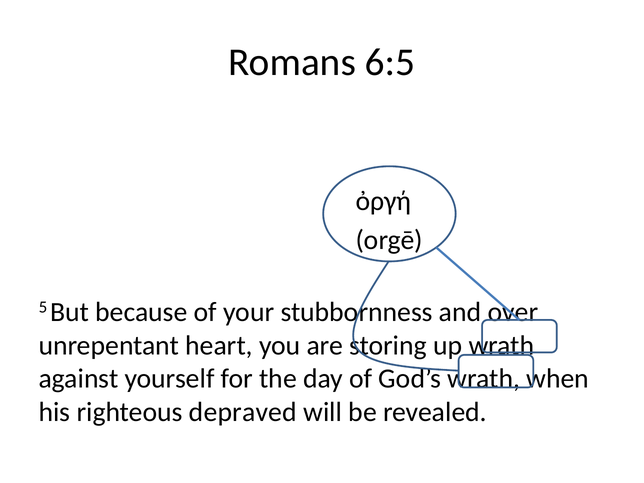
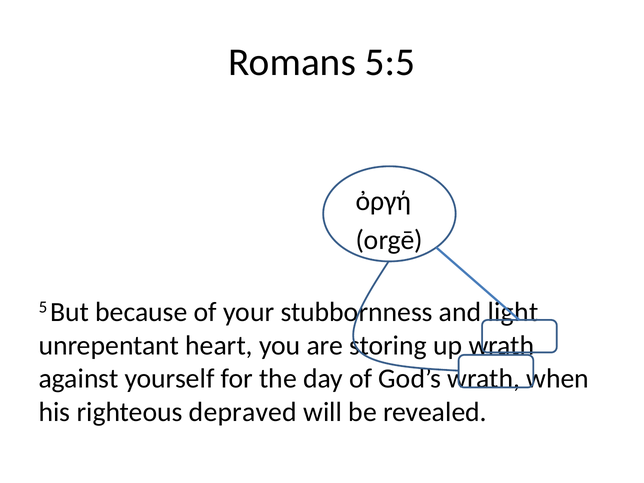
6:5: 6:5 -> 5:5
over: over -> light
